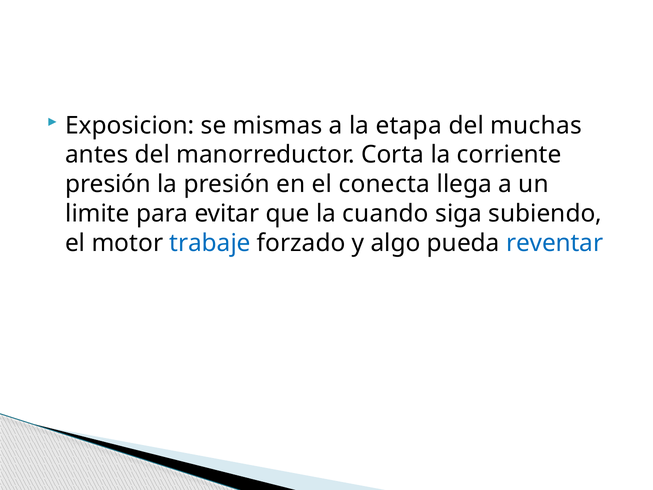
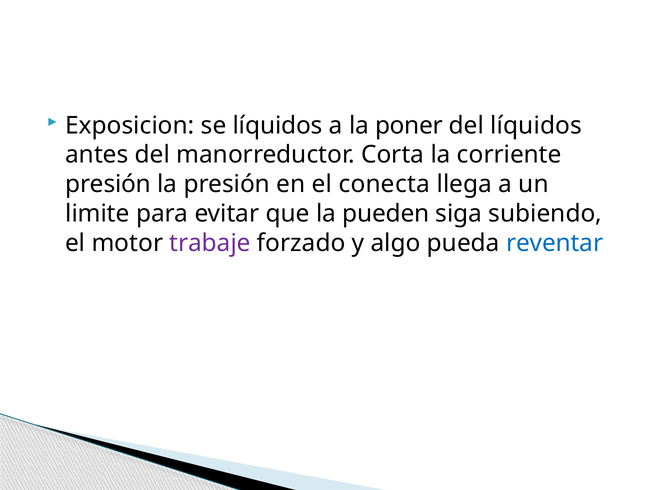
se mismas: mismas -> líquidos
etapa: etapa -> poner
del muchas: muchas -> líquidos
cuando: cuando -> pueden
trabaje colour: blue -> purple
